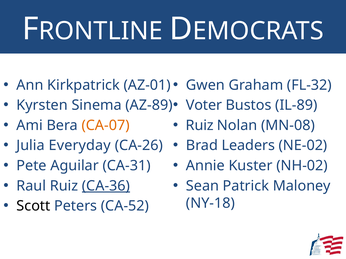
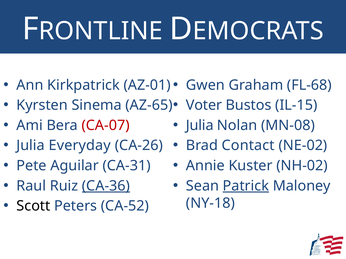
FL-32: FL-32 -> FL-68
AZ-89: AZ-89 -> AZ-65
IL-89: IL-89 -> IL-15
CA-07 colour: orange -> red
Ruiz at (200, 126): Ruiz -> Julia
Leaders: Leaders -> Contact
Patrick underline: none -> present
